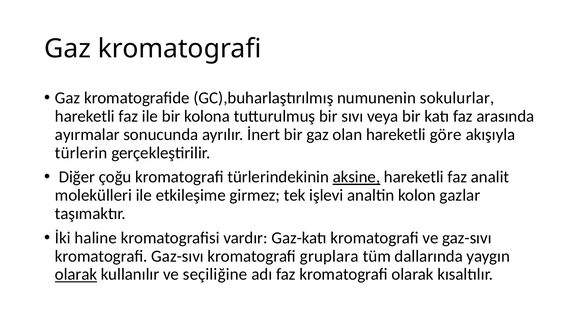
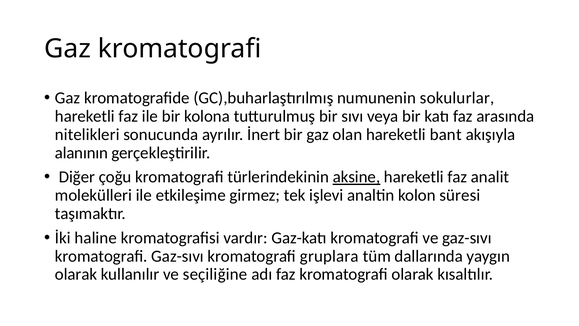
ayırmalar: ayırmalar -> nitelikleri
göre: göre -> bant
türlerin: türlerin -> alanının
gazlar: gazlar -> süresi
olarak at (76, 274) underline: present -> none
